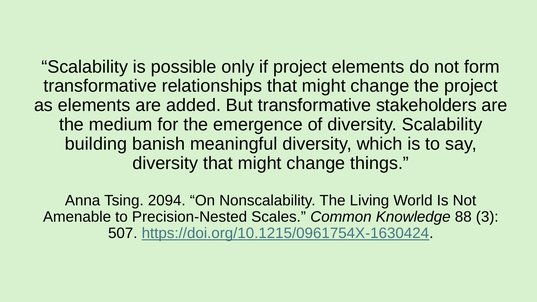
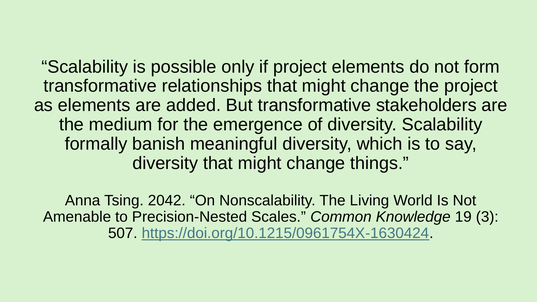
building: building -> formally
2094: 2094 -> 2042
88: 88 -> 19
